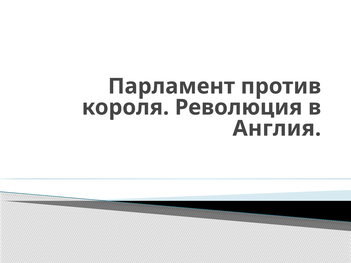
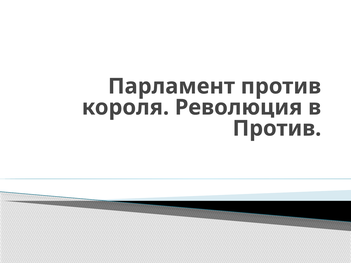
Англия at (277, 129): Англия -> Против
